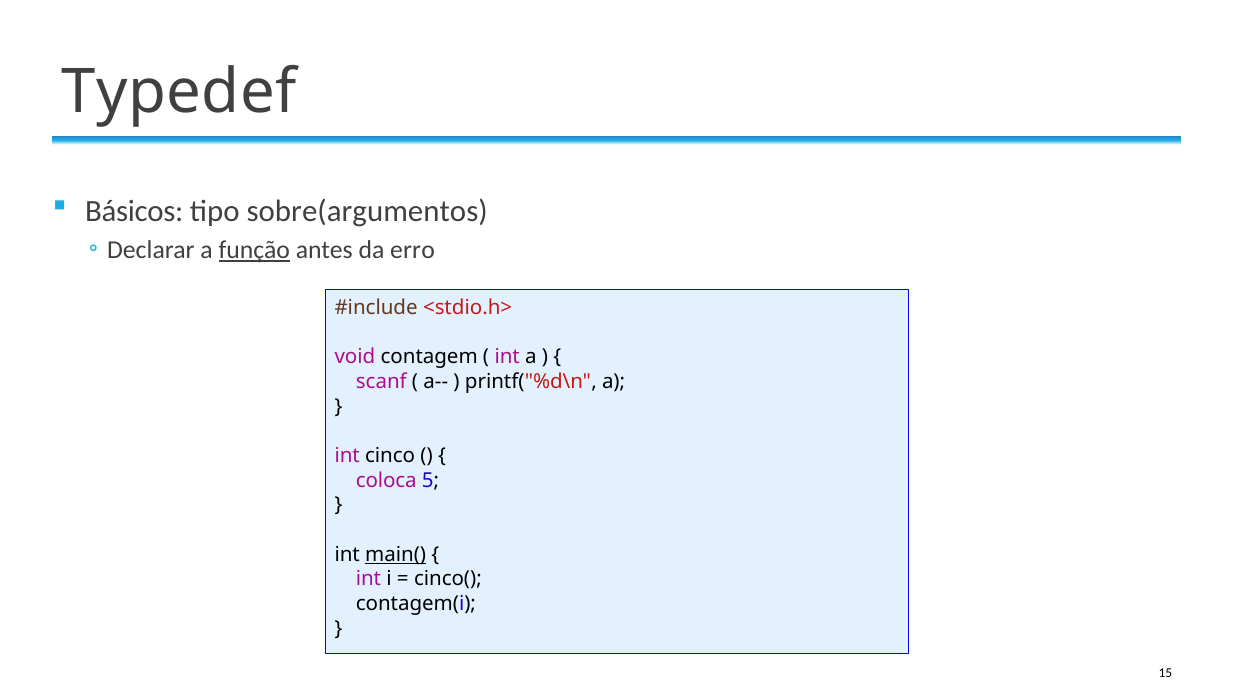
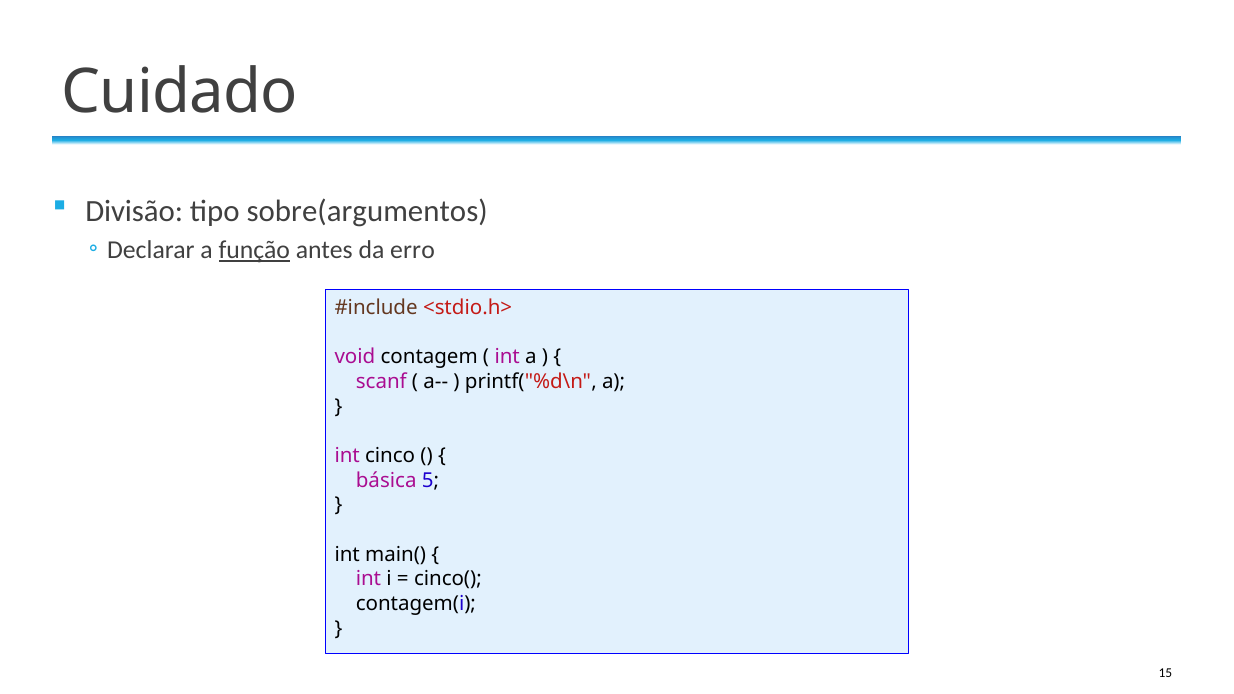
Typedef: Typedef -> Cuidado
Básicos: Básicos -> Divisão
coloca: coloca -> básica
main( underline: present -> none
